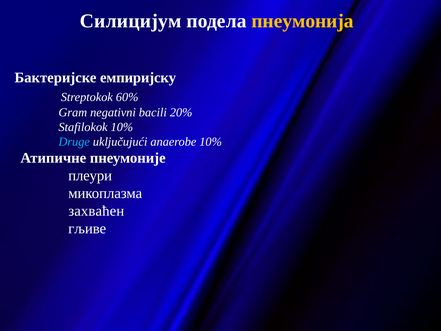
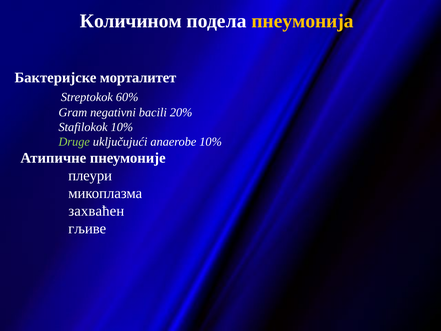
Силицијум: Силицијум -> Количином
емпиријску: емпиријску -> морталитет
Druge colour: light blue -> light green
